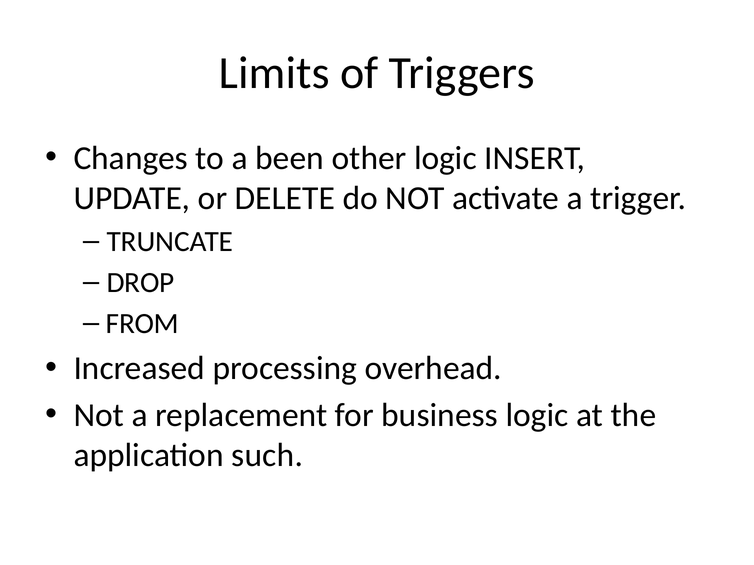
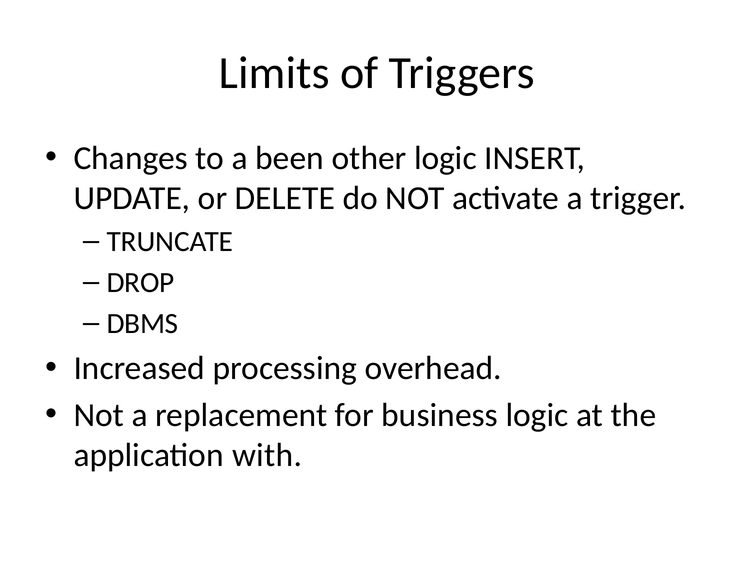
FROM: FROM -> DBMS
such: such -> with
